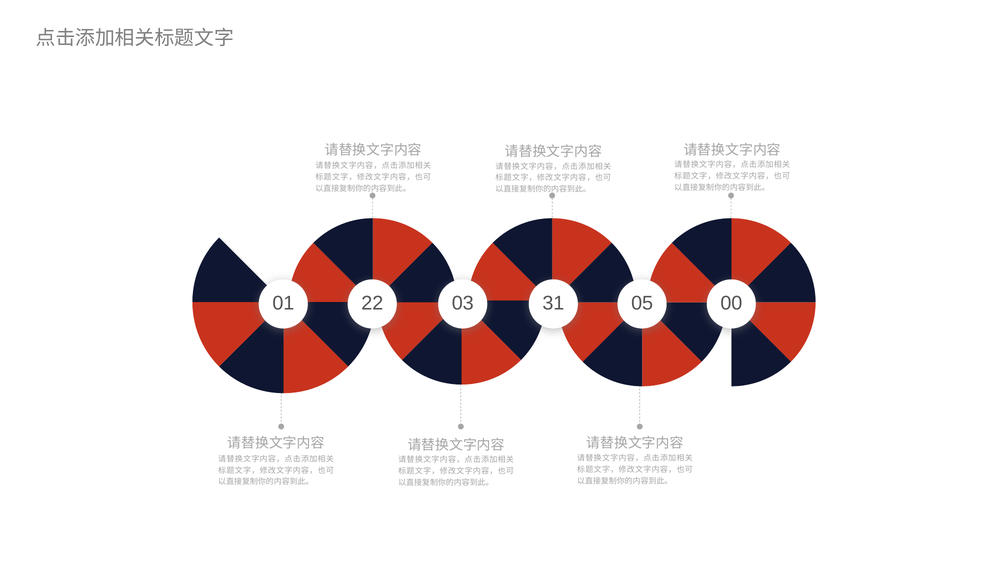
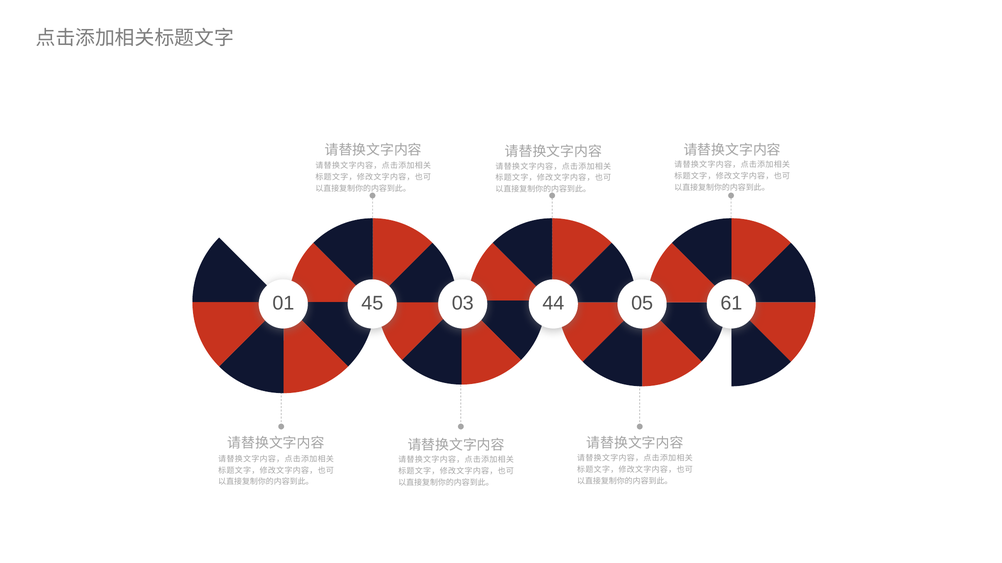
22: 22 -> 45
31: 31 -> 44
00: 00 -> 61
